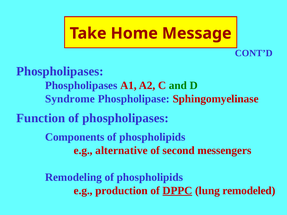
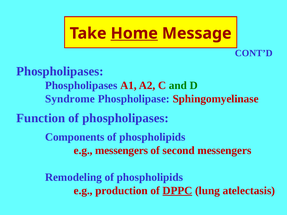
Home underline: none -> present
e.g alternative: alternative -> messengers
remodeled: remodeled -> atelectasis
